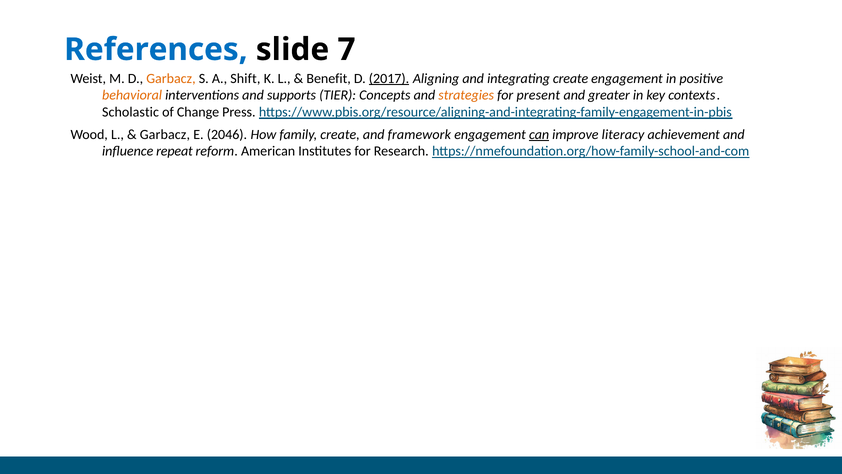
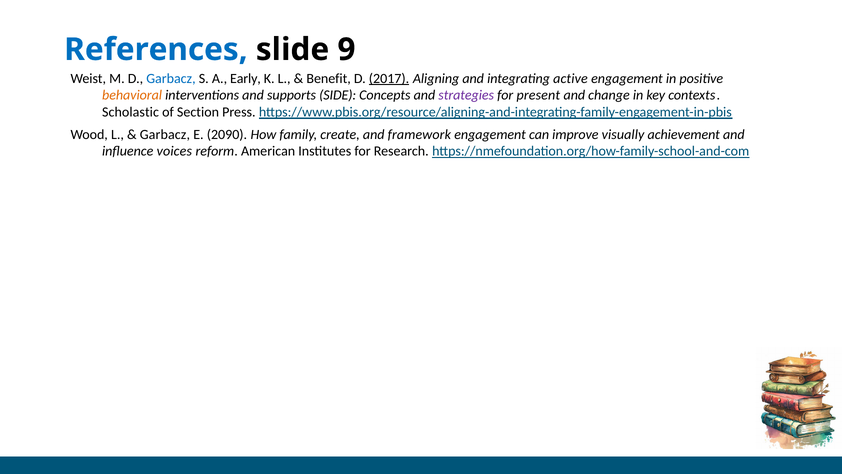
7: 7 -> 9
Garbacz at (171, 78) colour: orange -> blue
Shift: Shift -> Early
integrating create: create -> active
TIER: TIER -> SIDE
strategies colour: orange -> purple
greater: greater -> change
Change: Change -> Section
2046: 2046 -> 2090
can underline: present -> none
literacy: literacy -> visually
repeat: repeat -> voices
